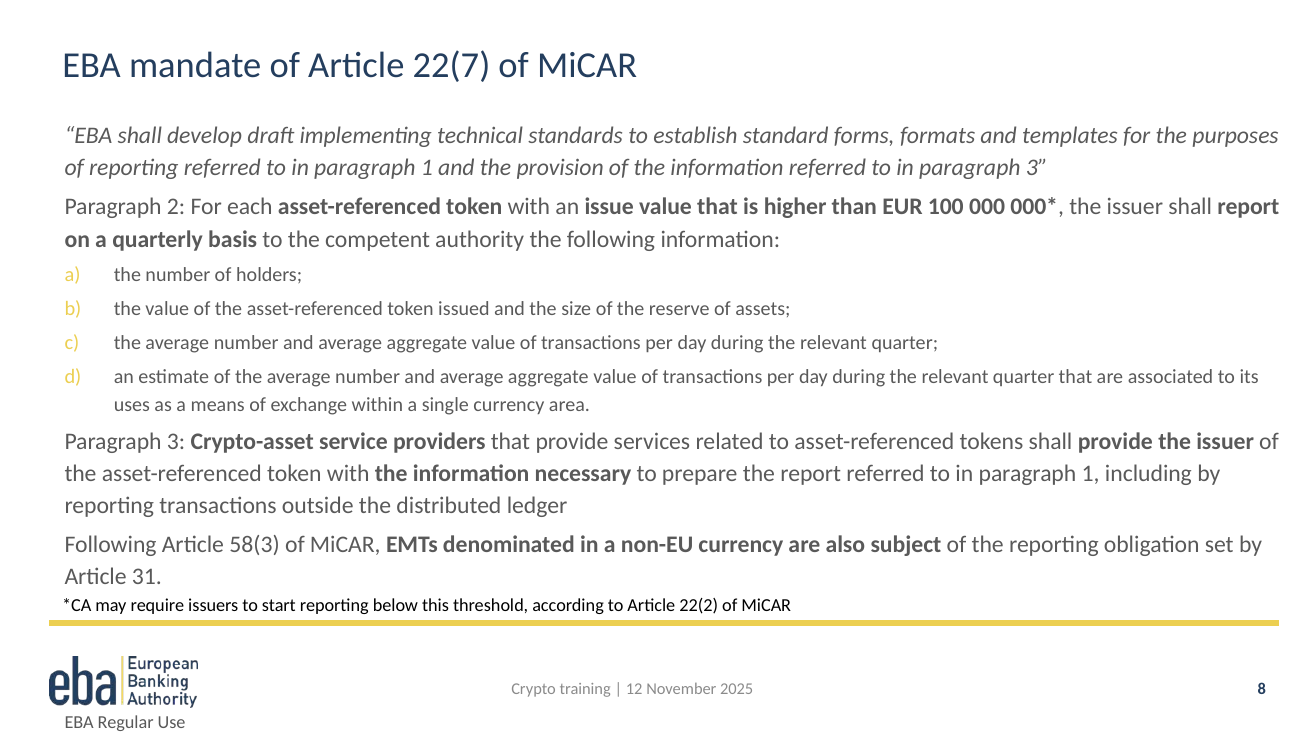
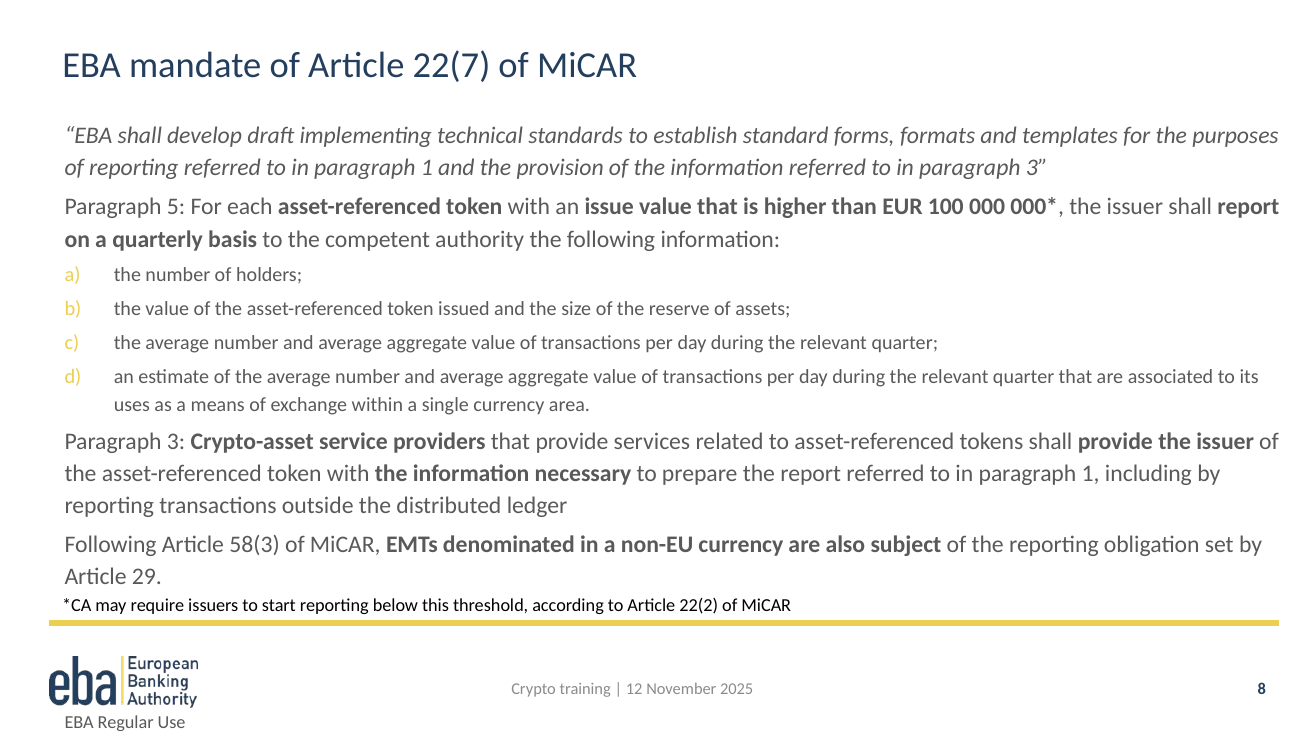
2: 2 -> 5
31: 31 -> 29
